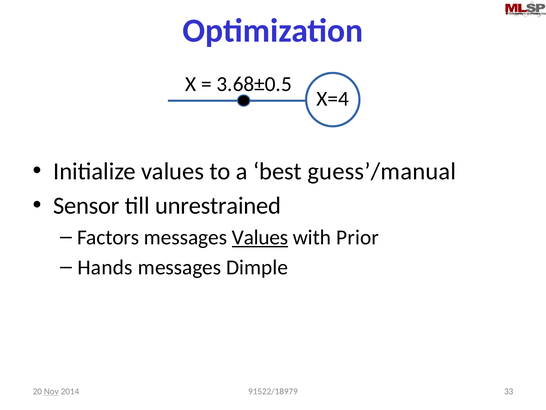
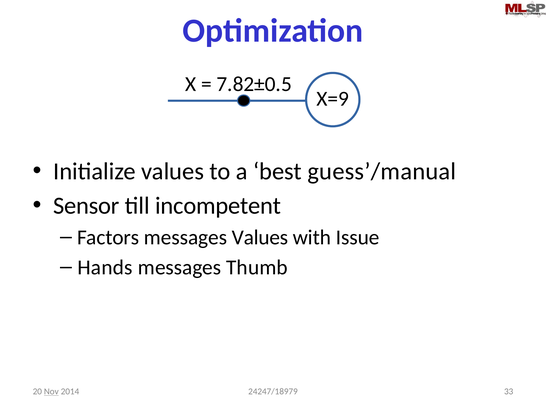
3.68±0.5: 3.68±0.5 -> 7.82±0.5
X=4: X=4 -> X=9
unrestrained: unrestrained -> incompetent
Values at (260, 237) underline: present -> none
Prior: Prior -> Issue
Dimple: Dimple -> Thumb
91522/18979: 91522/18979 -> 24247/18979
